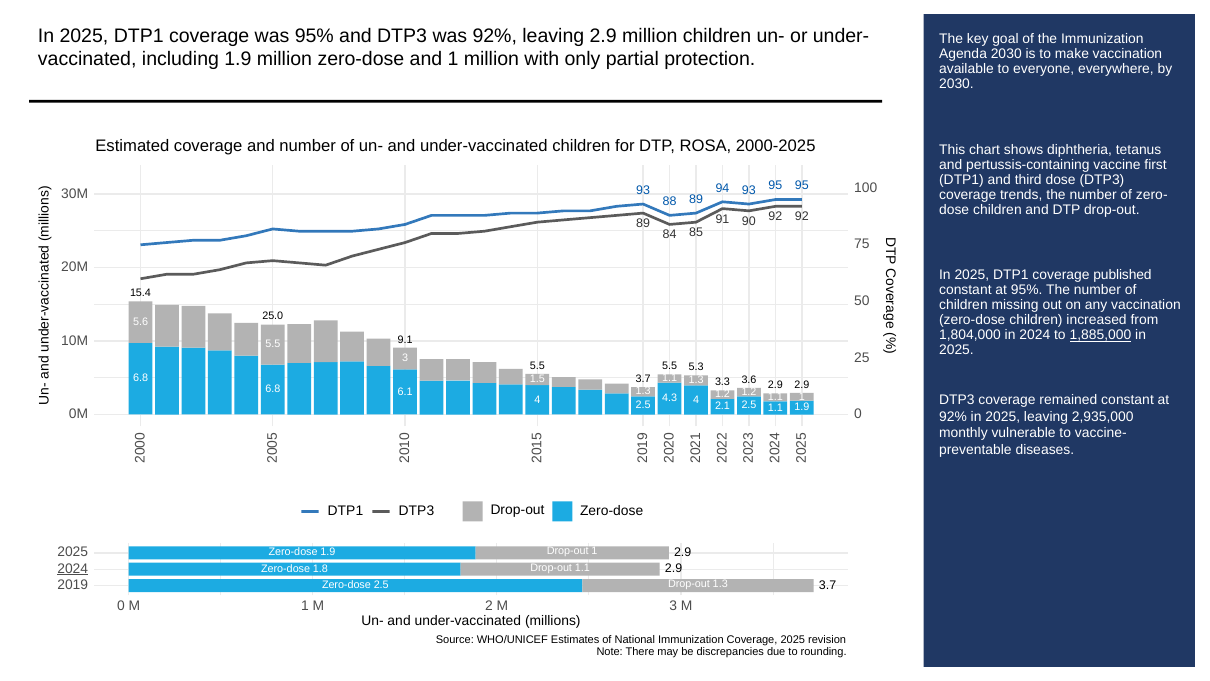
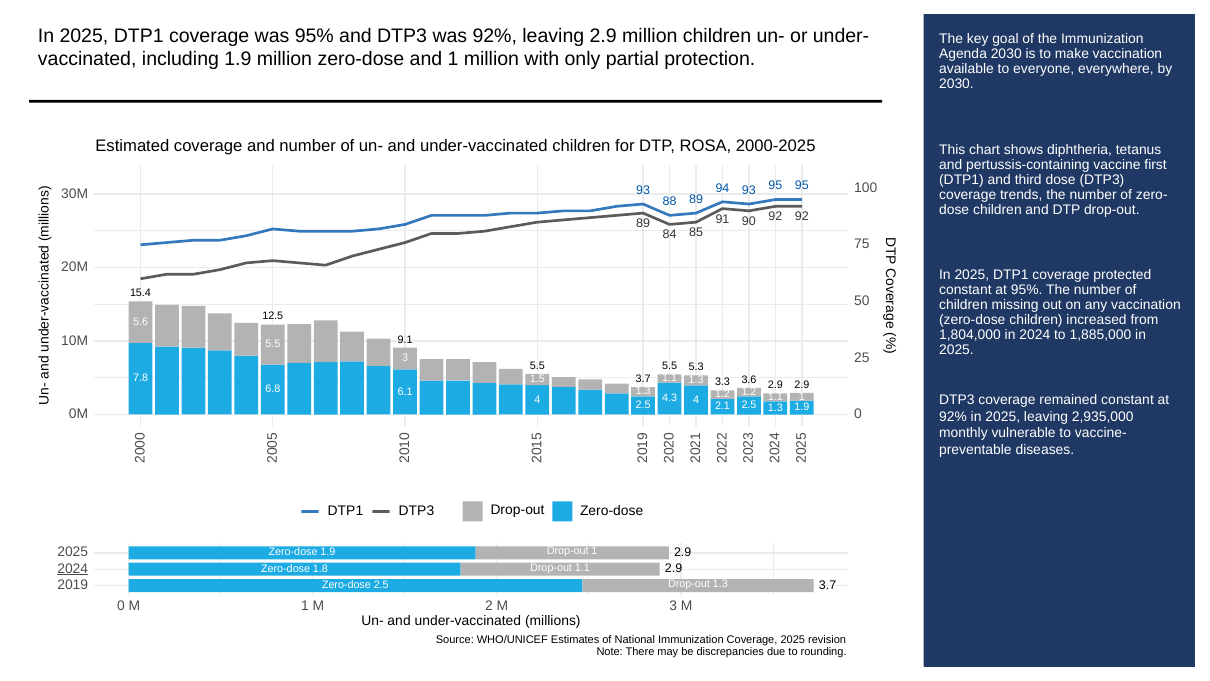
published: published -> protected
25.0: 25.0 -> 12.5
1,885,000 underline: present -> none
6.8 at (141, 378): 6.8 -> 7.8
2.5 1.1: 1.1 -> 1.3
